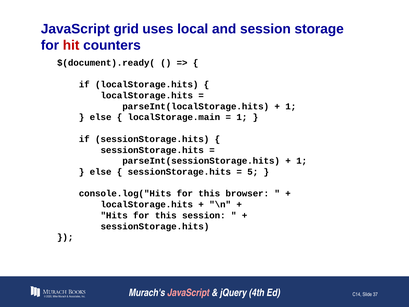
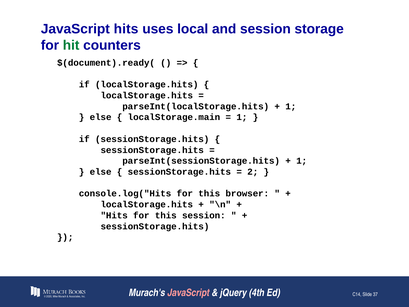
JavaScript grid: grid -> hits
hit colour: red -> green
5: 5 -> 2
